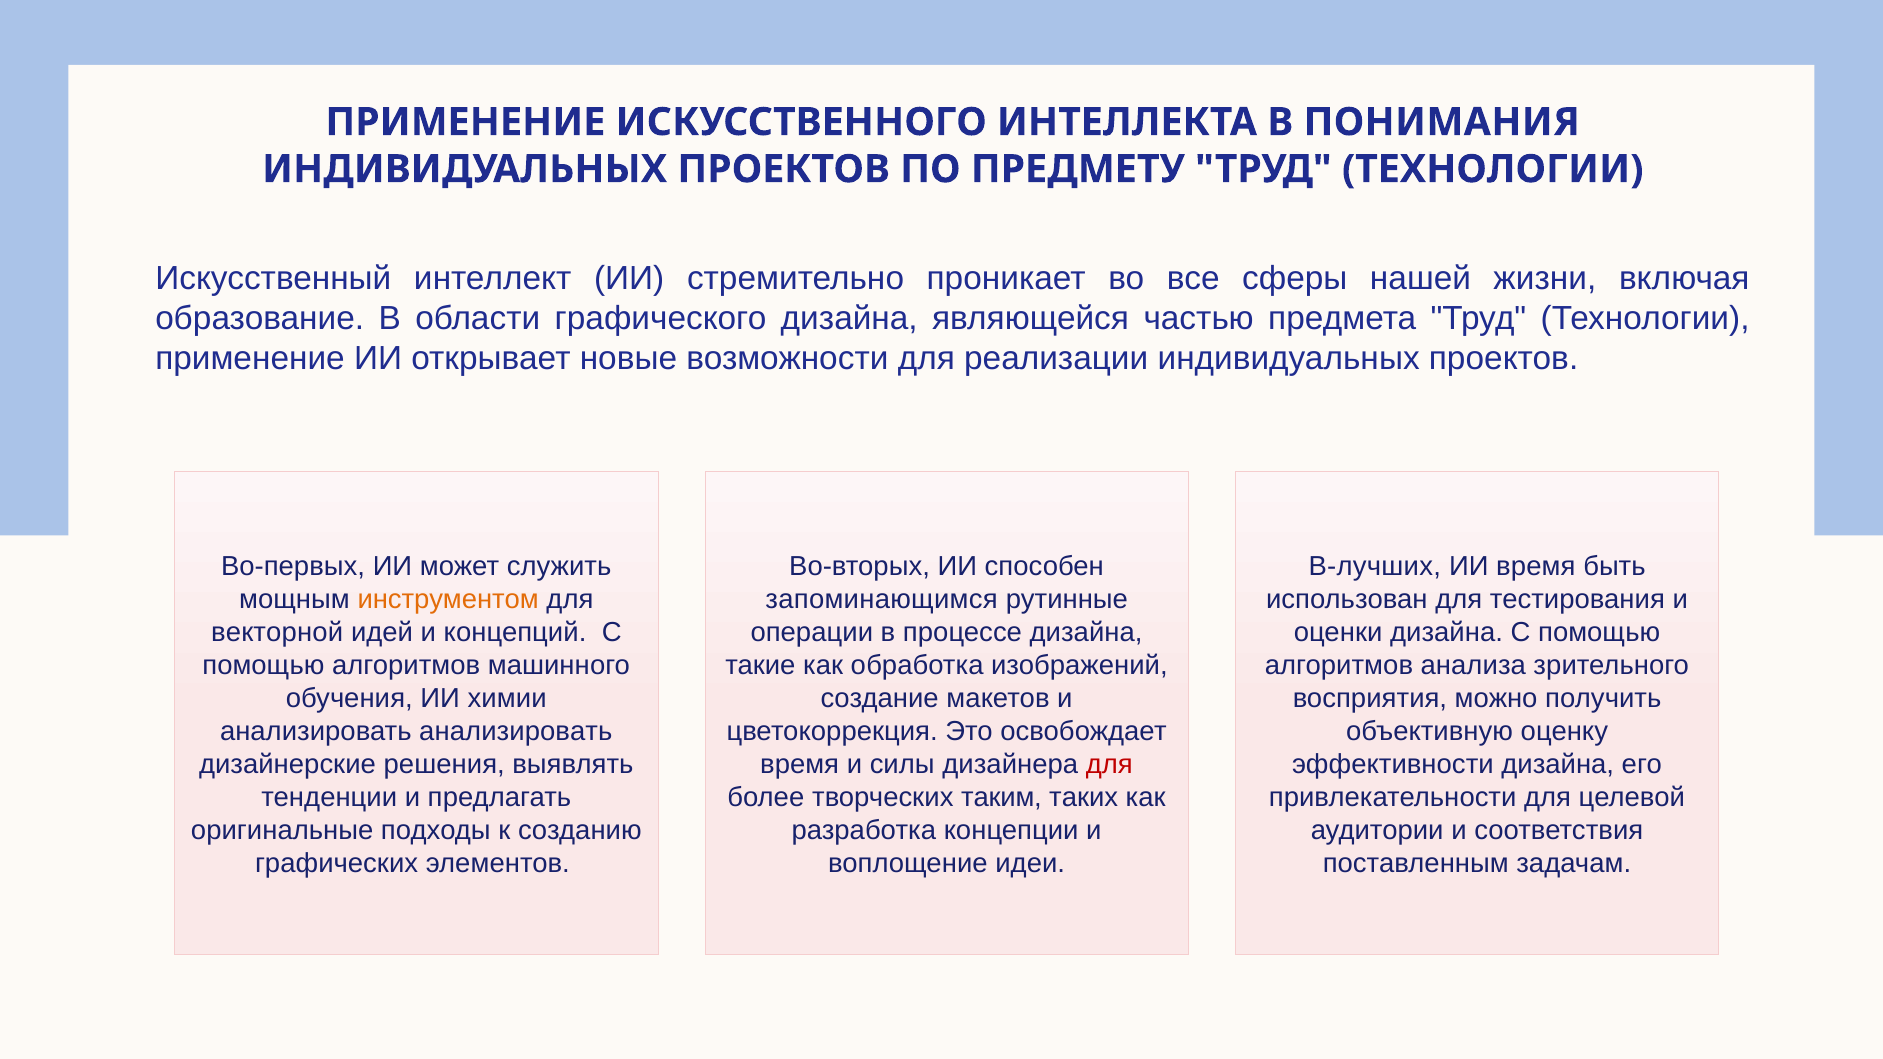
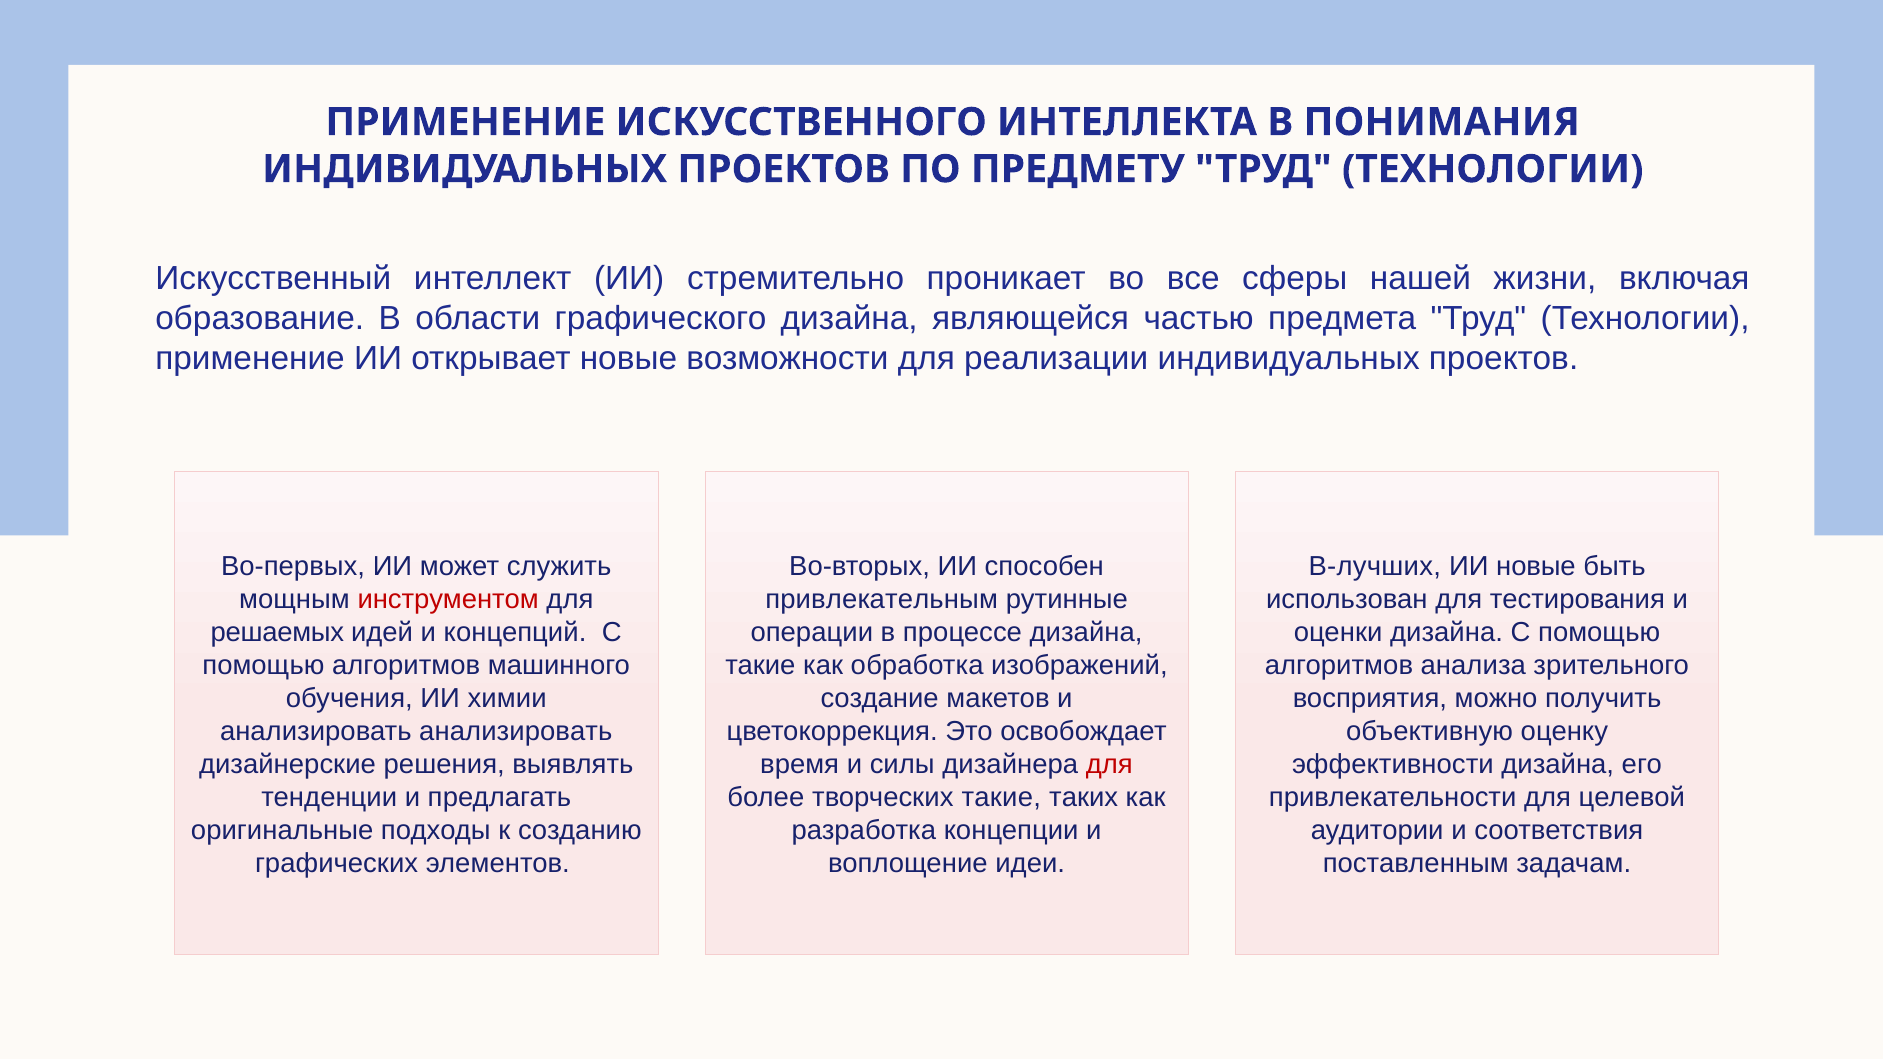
ИИ время: время -> новые
инструментом colour: orange -> red
запоминающимся: запоминающимся -> привлекательным
векторной: векторной -> решаемых
творческих таким: таким -> такие
